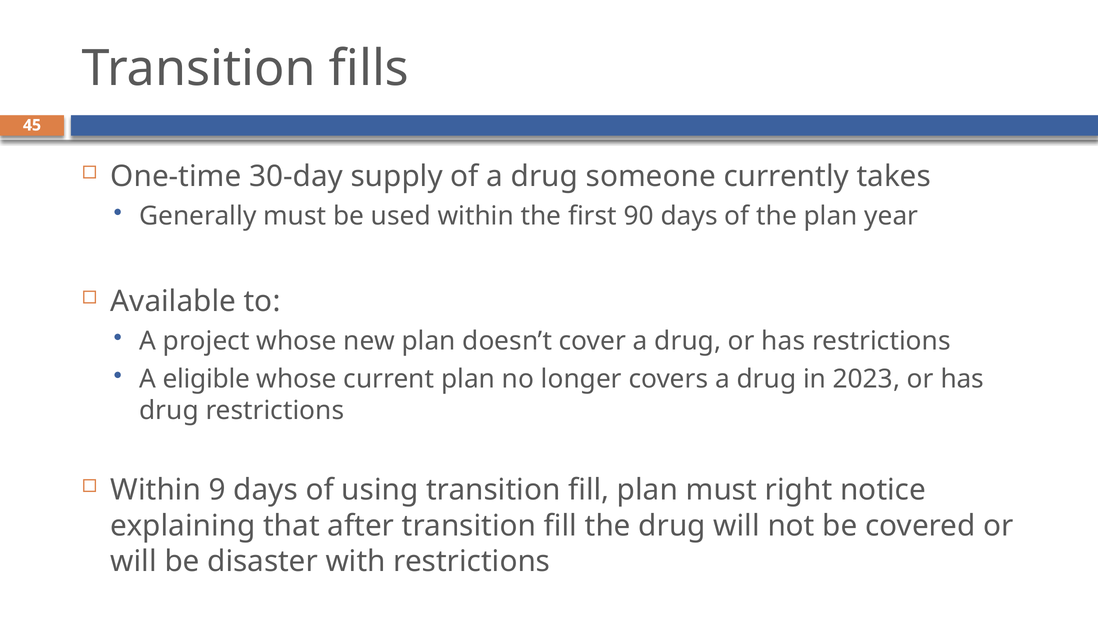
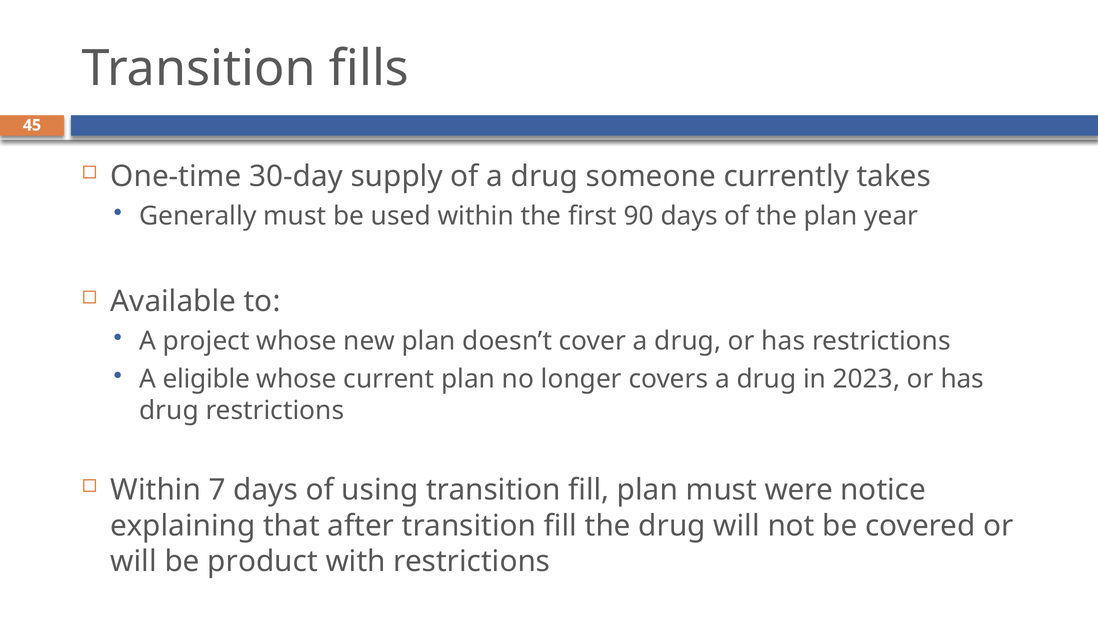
9: 9 -> 7
right: right -> were
disaster: disaster -> product
